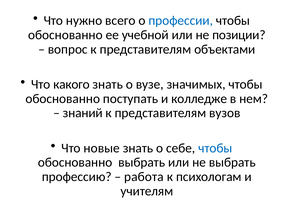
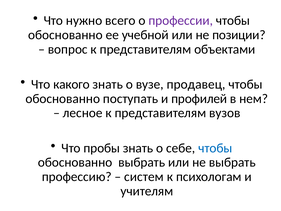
профессии colour: blue -> purple
значимых: значимых -> продавец
колледже: колледже -> профилей
знаний: знаний -> лесное
новые: новые -> пробы
работа: работа -> систем
